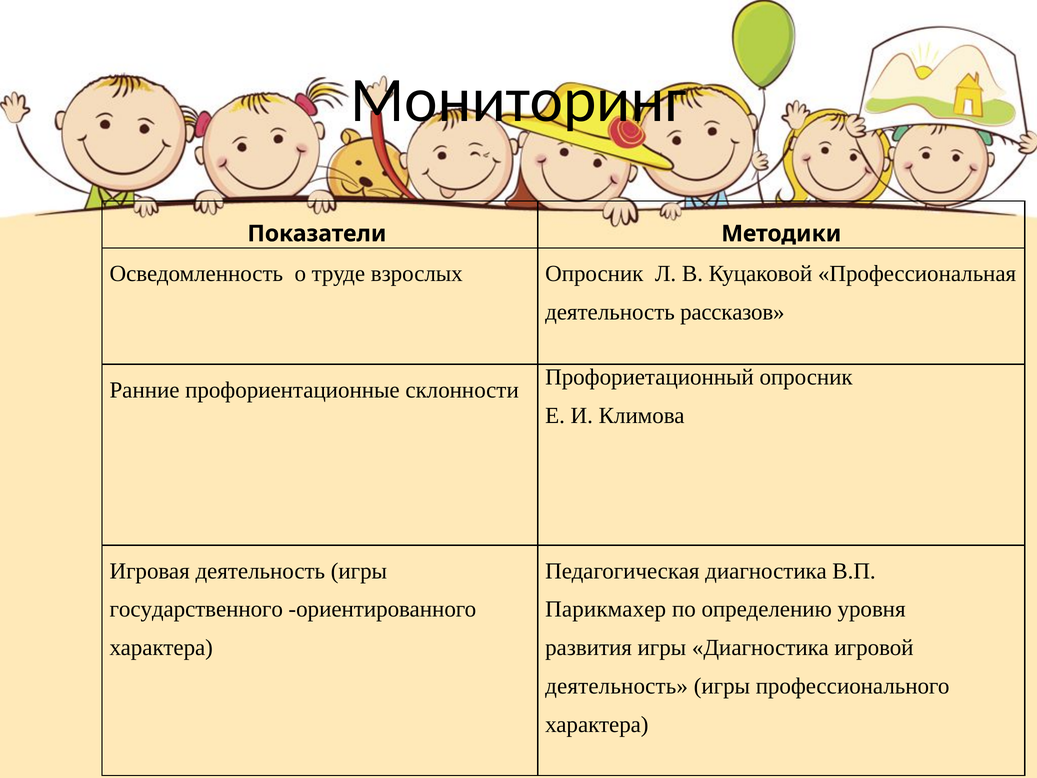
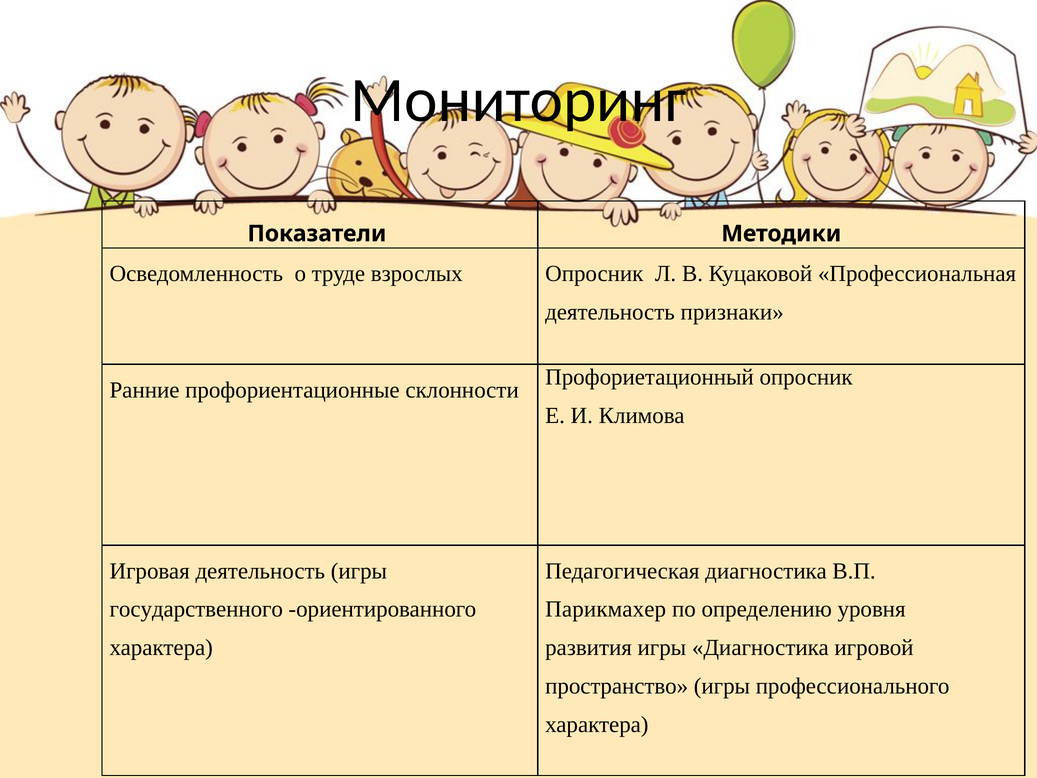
рассказов: рассказов -> признаки
деятельность at (617, 686): деятельность -> пространство
